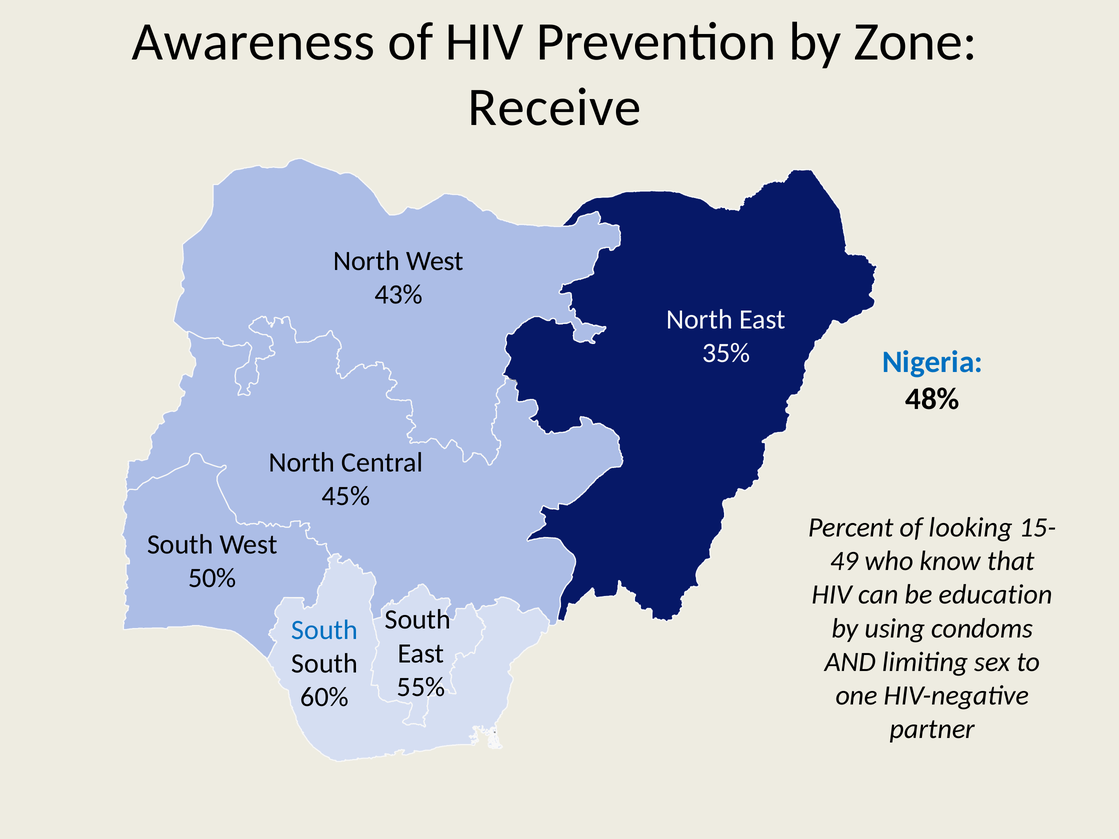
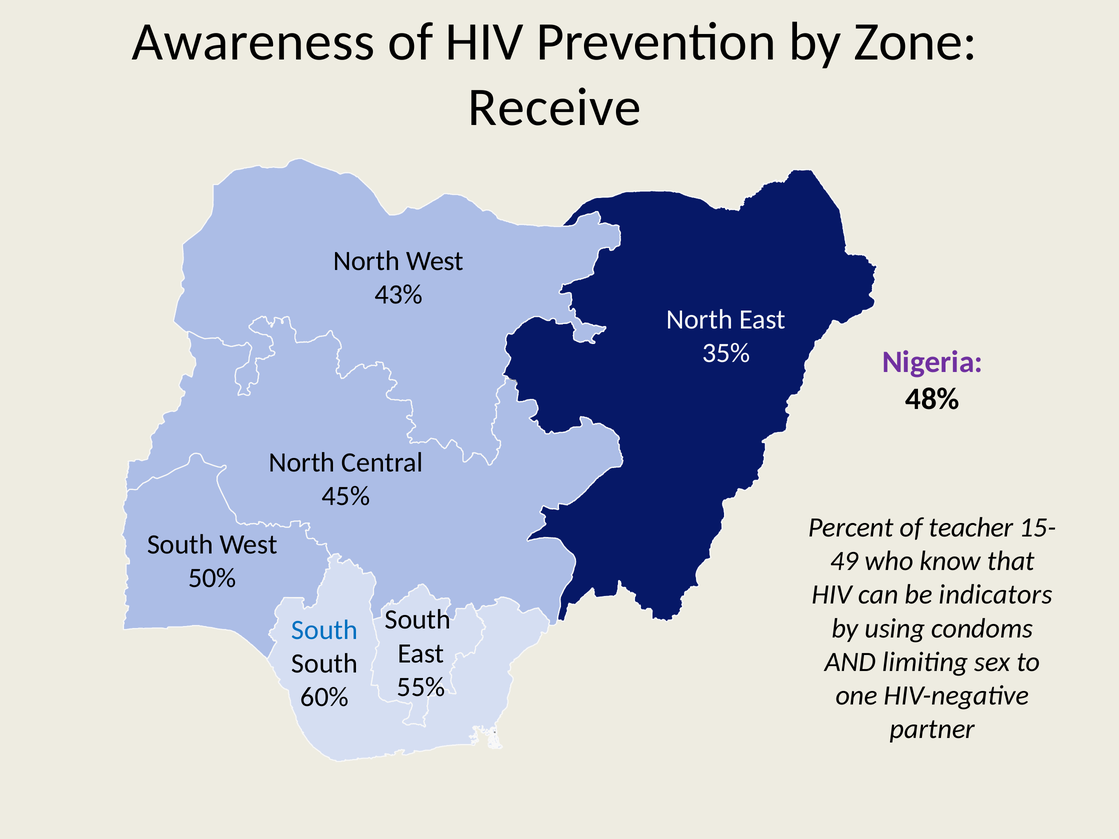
Nigeria colour: blue -> purple
looking: looking -> teacher
education: education -> indicators
